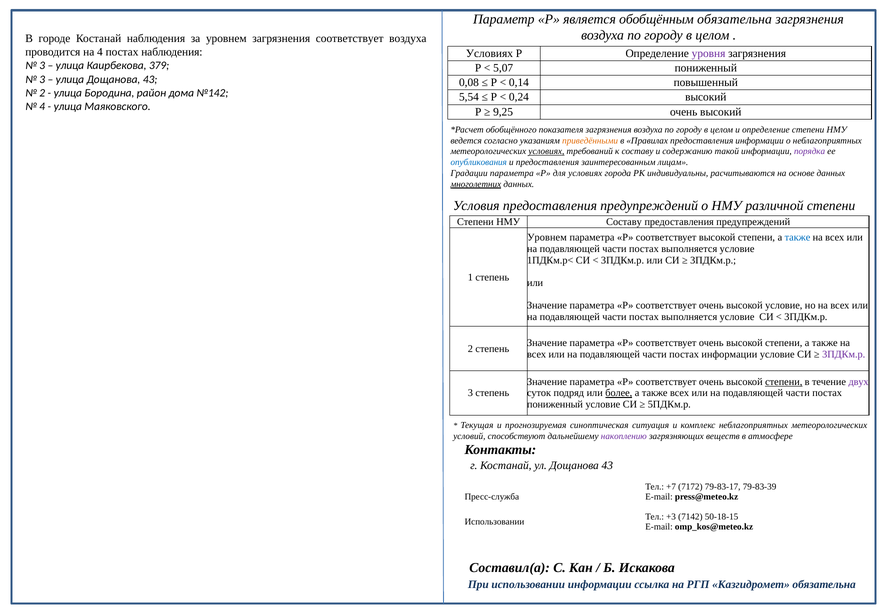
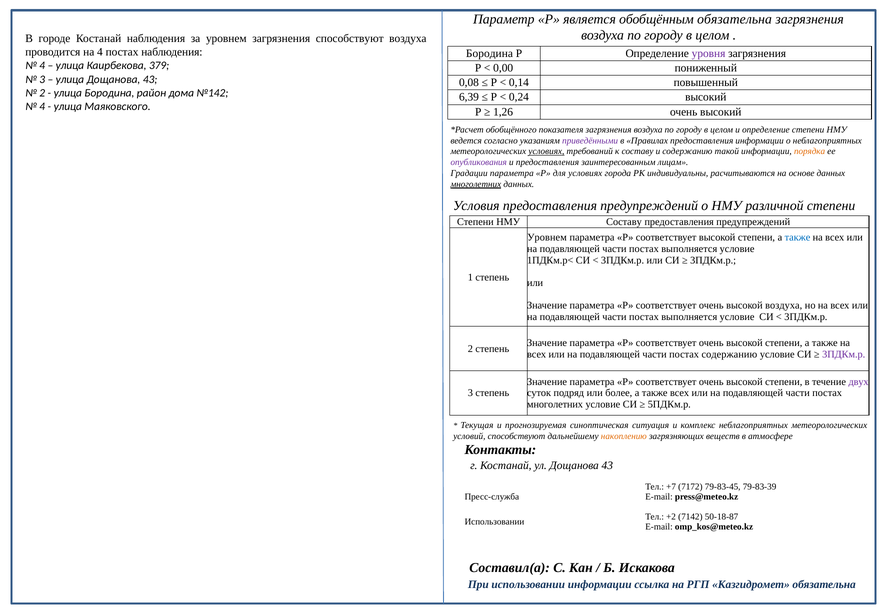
загрязнения соответствует: соответствует -> способствуют
Условиях at (489, 53): Условиях -> Бородина
3 at (42, 66): 3 -> 4
5,07: 5,07 -> 0,00
5,54: 5,54 -> 6,39
9,25: 9,25 -> 1,26
приведёнными colour: orange -> purple
порядка colour: purple -> orange
опубликования colour: blue -> purple
высокой условие: условие -> воздуха
постах информации: информации -> содержанию
степени at (784, 382) underline: present -> none
более underline: present -> none
пониженный at (555, 404): пониженный -> многолетних
накоплению colour: purple -> orange
79-83-17: 79-83-17 -> 79-83-45
+3: +3 -> +2
50-18-15: 50-18-15 -> 50-18-87
